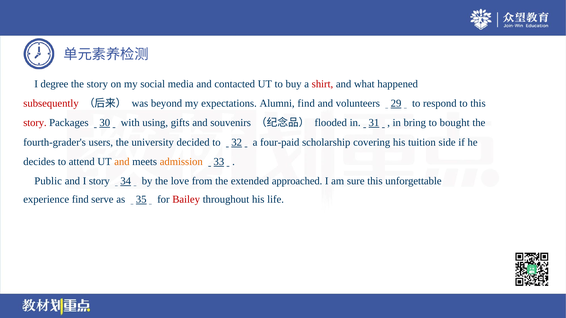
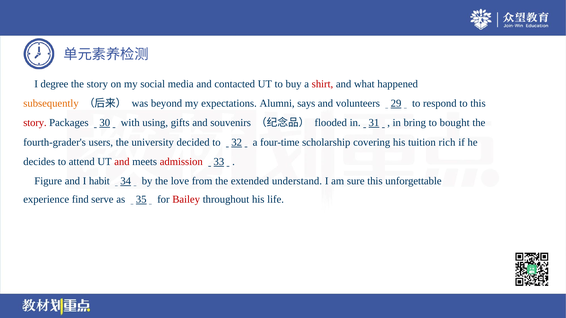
subsequently colour: red -> orange
Alumni find: find -> says
four-paid: four-paid -> four-time
side: side -> rich
and at (122, 162) colour: orange -> red
admission colour: orange -> red
Public: Public -> Figure
I story: story -> habit
approached: approached -> understand
